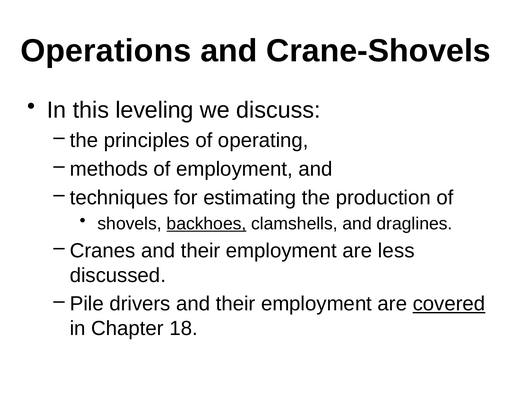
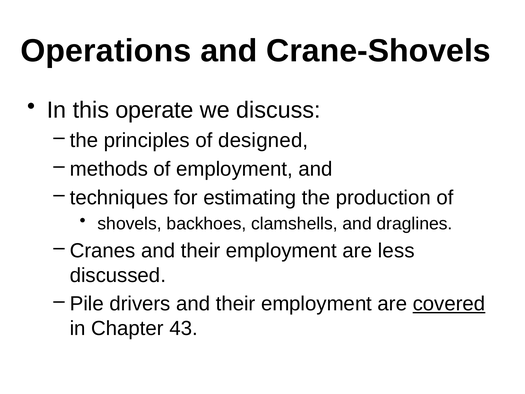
leveling: leveling -> operate
operating: operating -> designed
backhoes underline: present -> none
18: 18 -> 43
